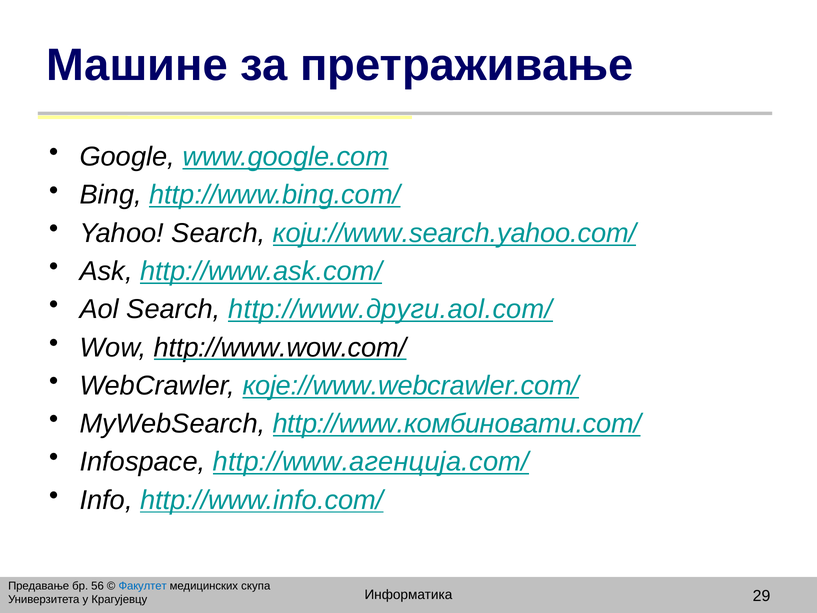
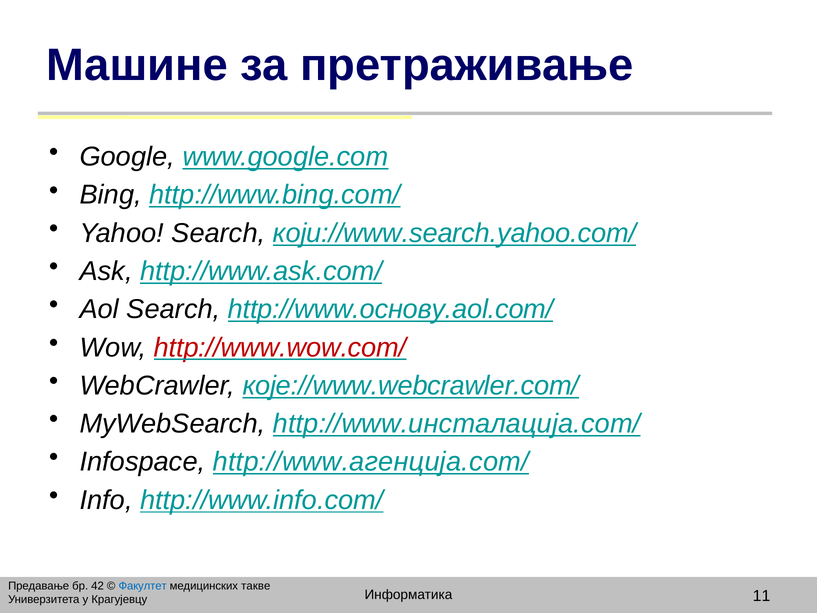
http://www.други.aol.com/: http://www.други.aol.com/ -> http://www.основу.aol.com/
http://www.wow.com/ colour: black -> red
http://www.комбиновати.com/: http://www.комбиновати.com/ -> http://www.инсталација.com/
56: 56 -> 42
скупа: скупа -> такве
29: 29 -> 11
